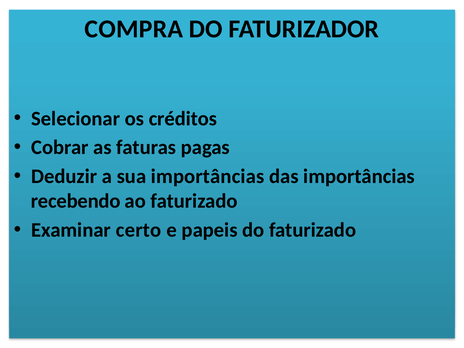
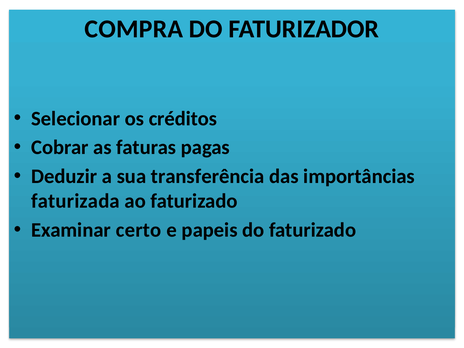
sua importâncias: importâncias -> transferência
recebendo: recebendo -> faturizada
